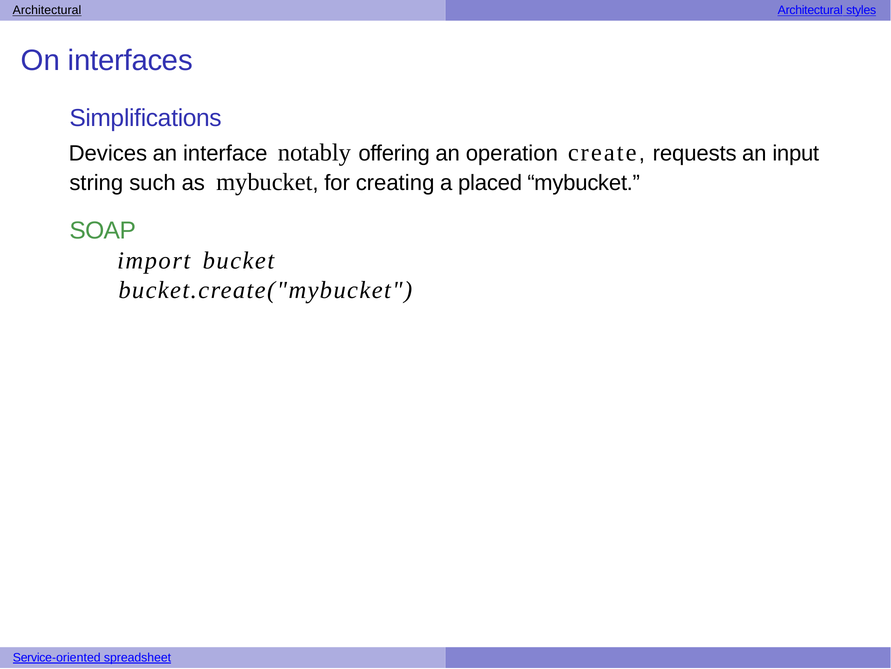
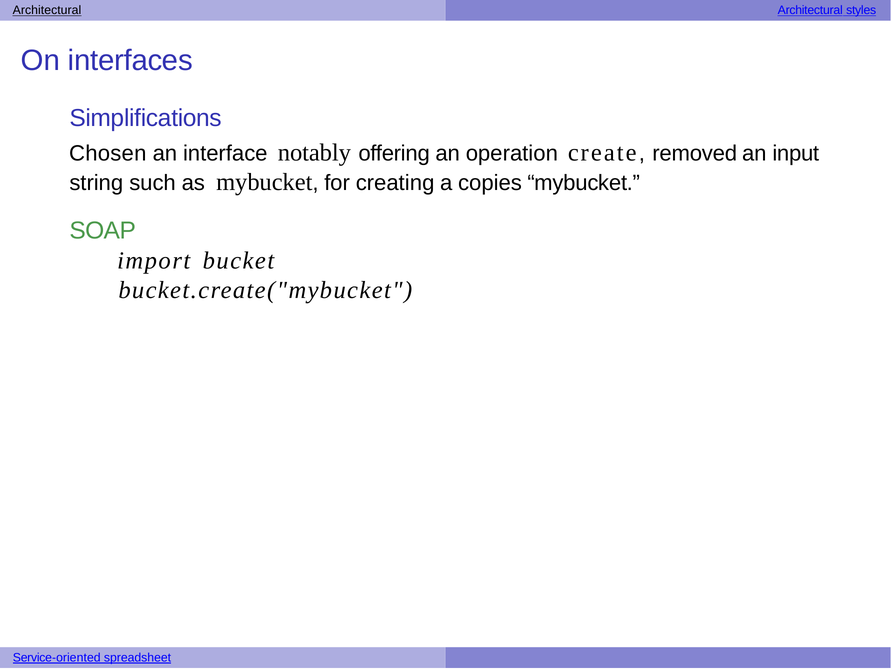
Devices: Devices -> Chosen
requests: requests -> removed
placed: placed -> copies
